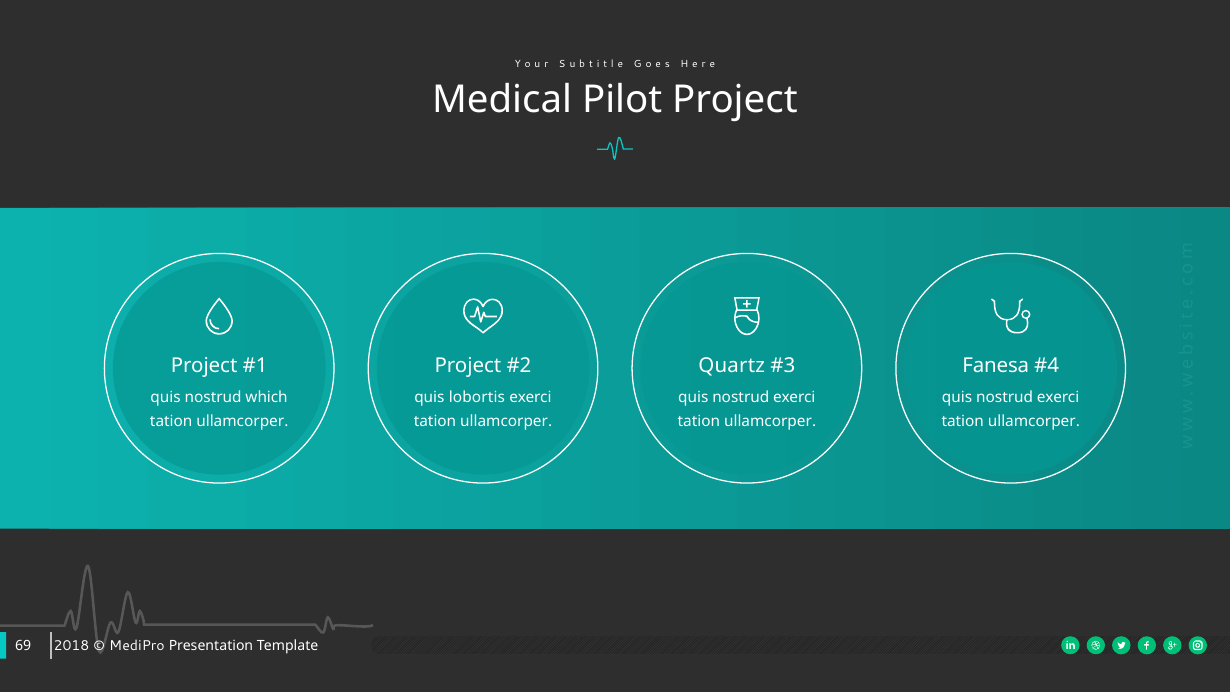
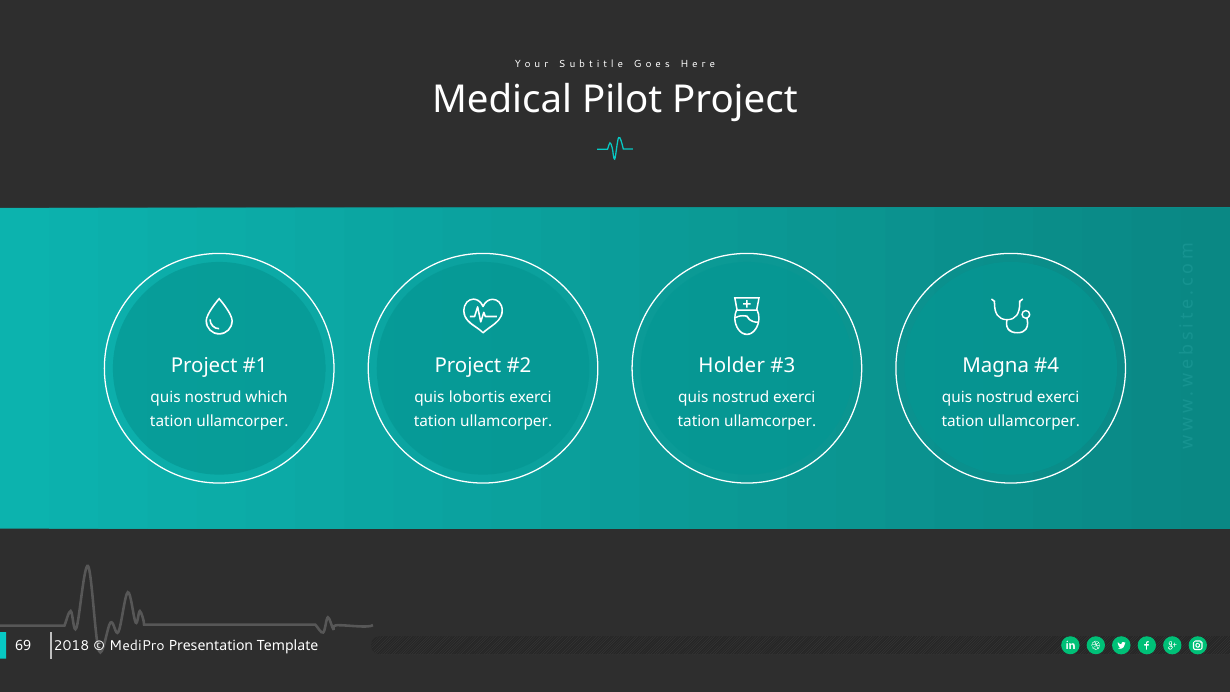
Quartz: Quartz -> Holder
Fanesa: Fanesa -> Magna
